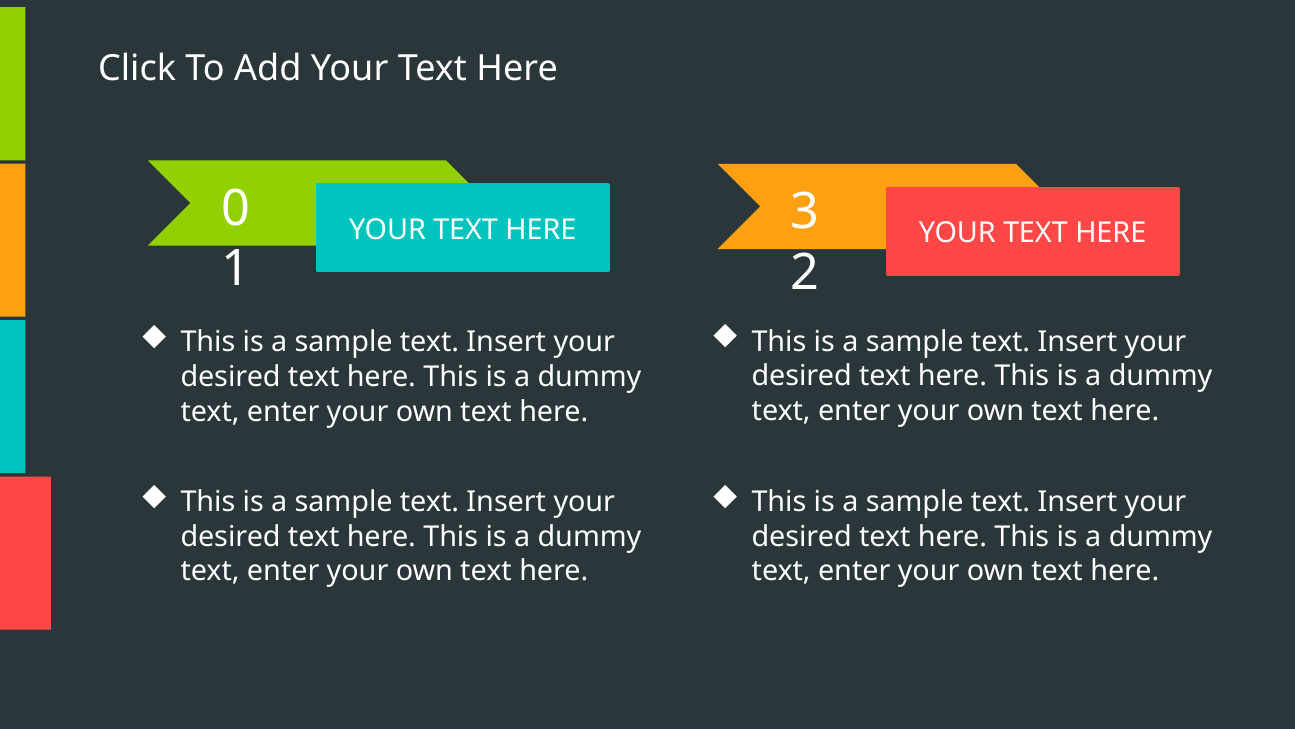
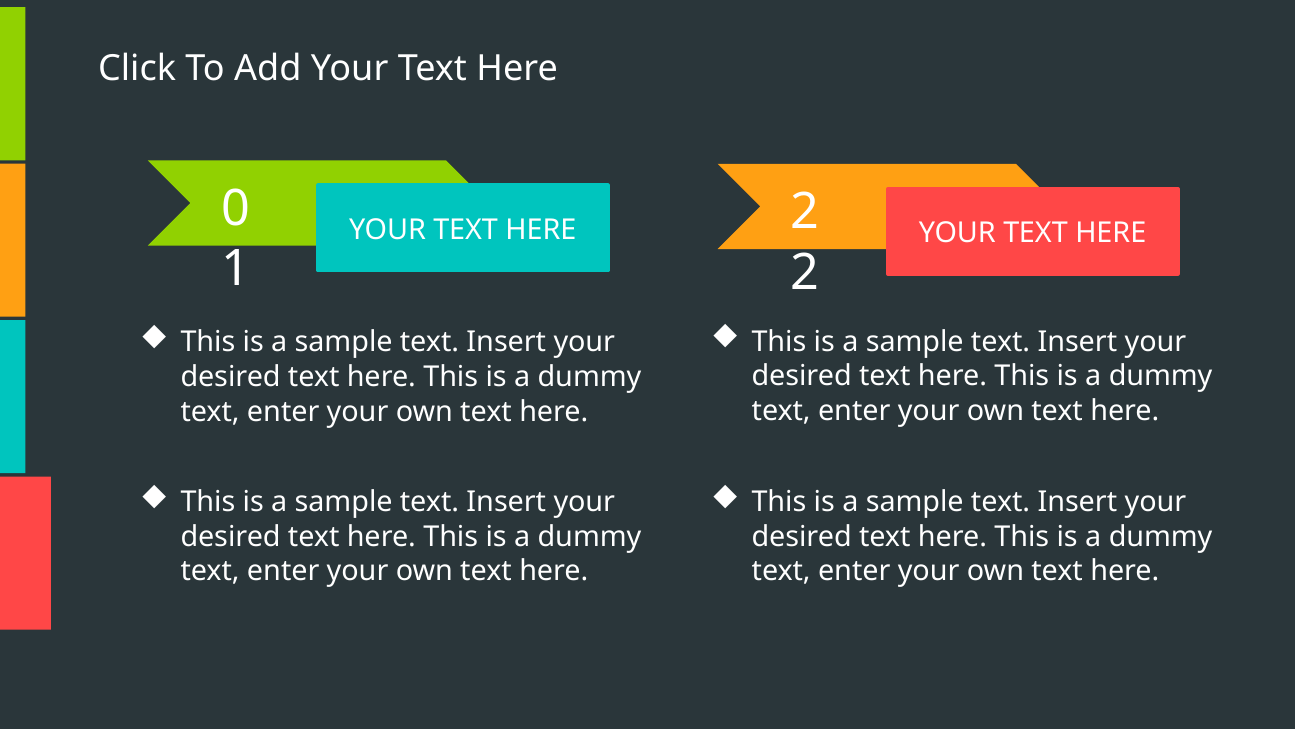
HERE 3: 3 -> 2
